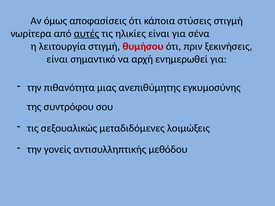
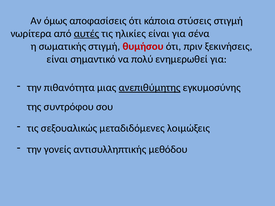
λειτουργία: λειτουργία -> σωματικής
αρχή: αρχή -> πολύ
ανεπιθύμητης underline: none -> present
